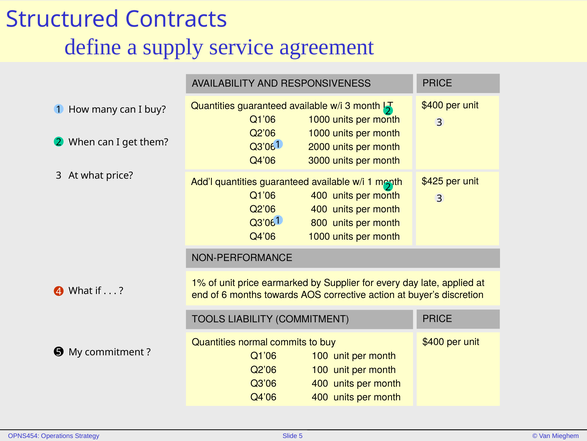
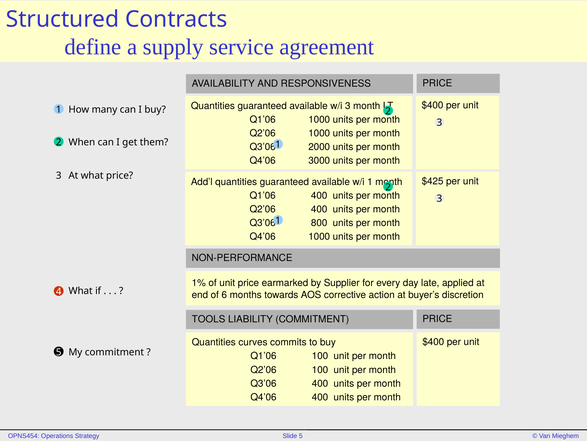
normal: normal -> curves
